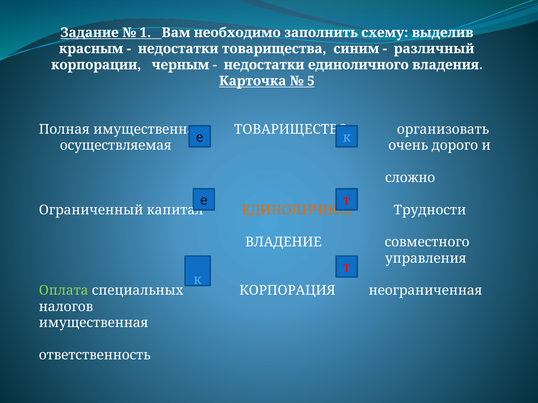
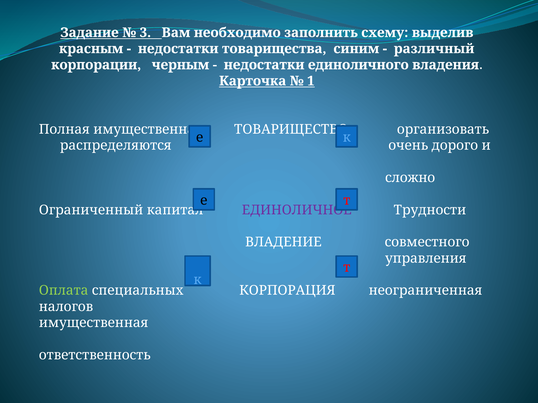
1: 1 -> 3
5: 5 -> 1
осуществляемая: осуществляемая -> распределяются
ЕДИНОЛИЧНОЕ colour: orange -> purple
